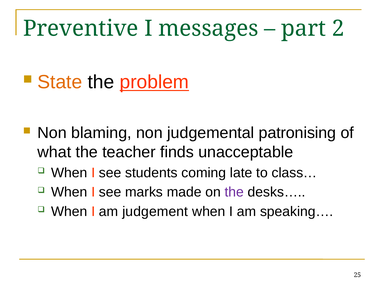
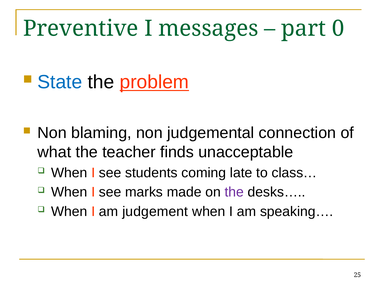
2: 2 -> 0
State colour: orange -> blue
patronising: patronising -> connection
